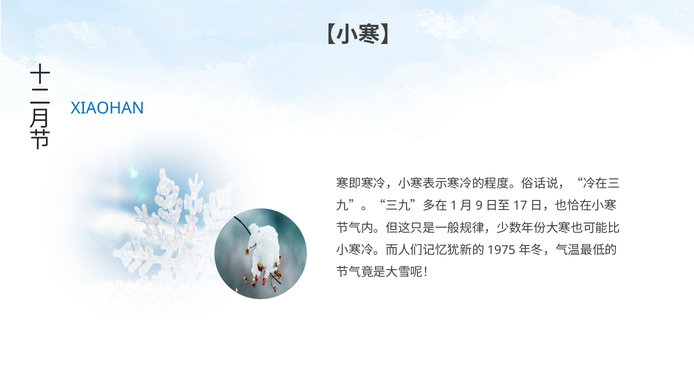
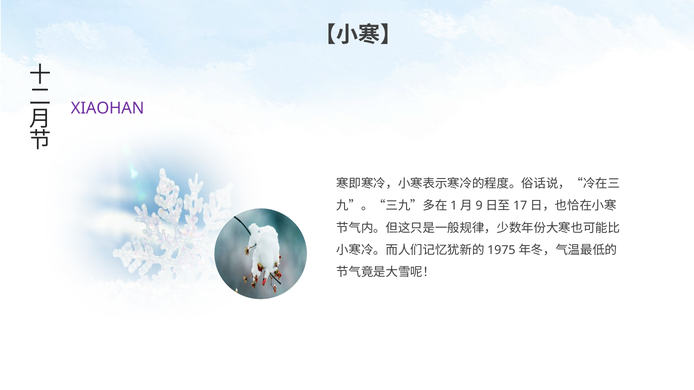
XIAOHAN colour: blue -> purple
